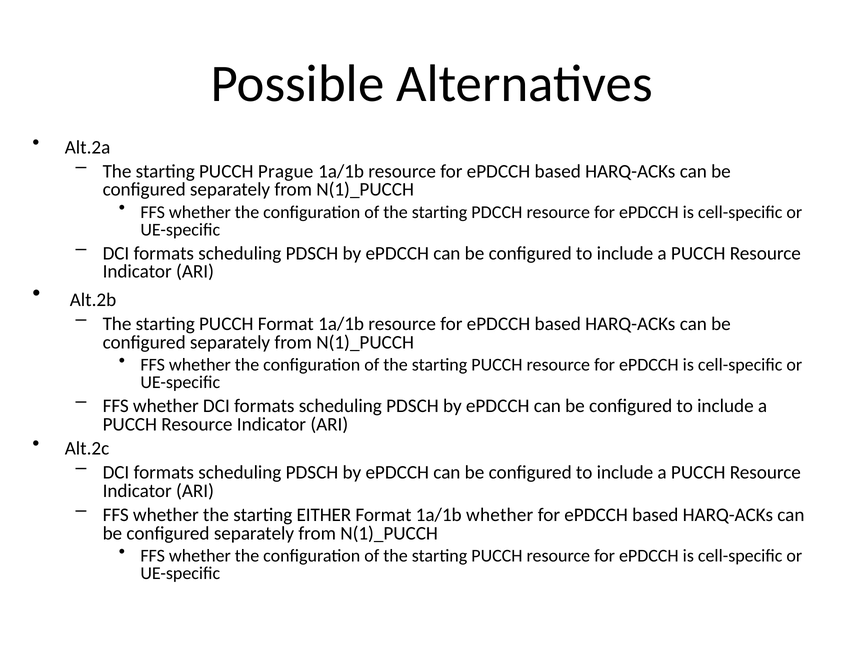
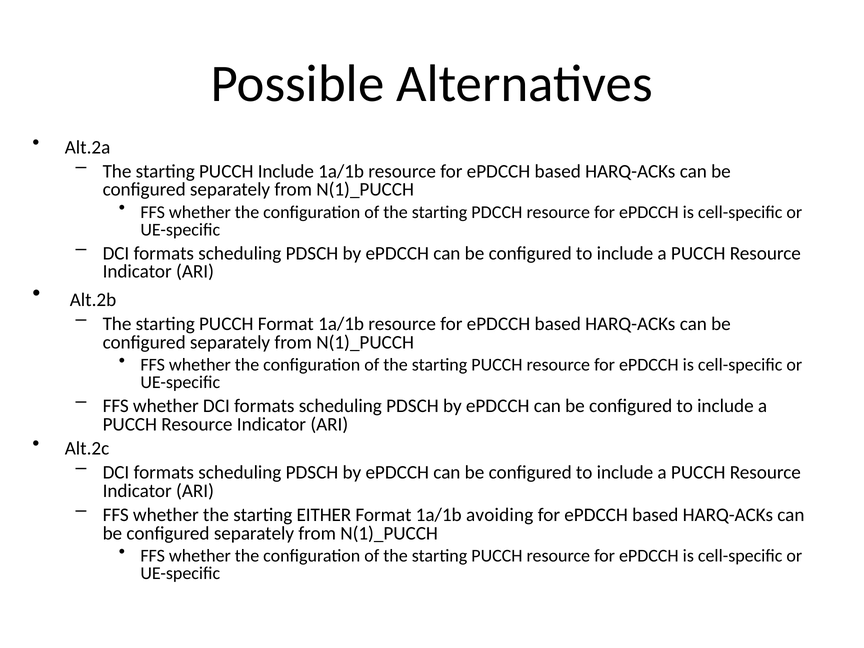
PUCCH Prague: Prague -> Include
1a/1b whether: whether -> avoiding
